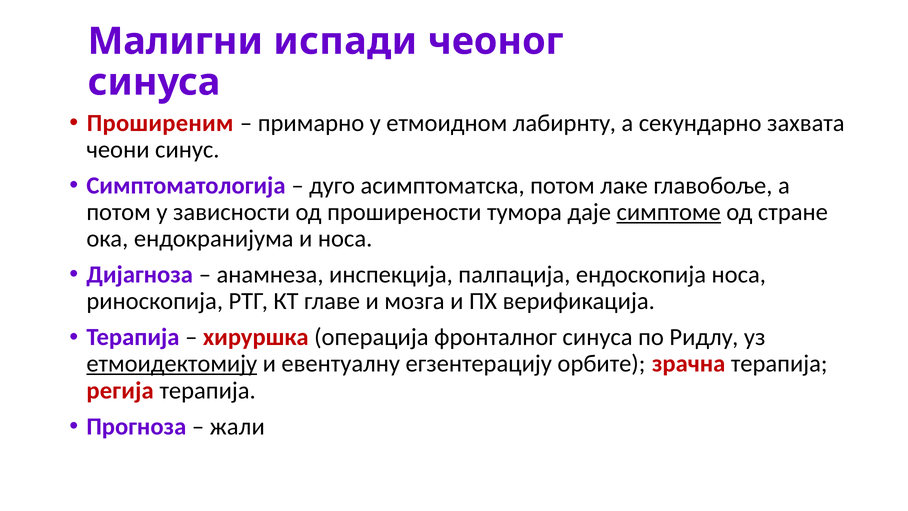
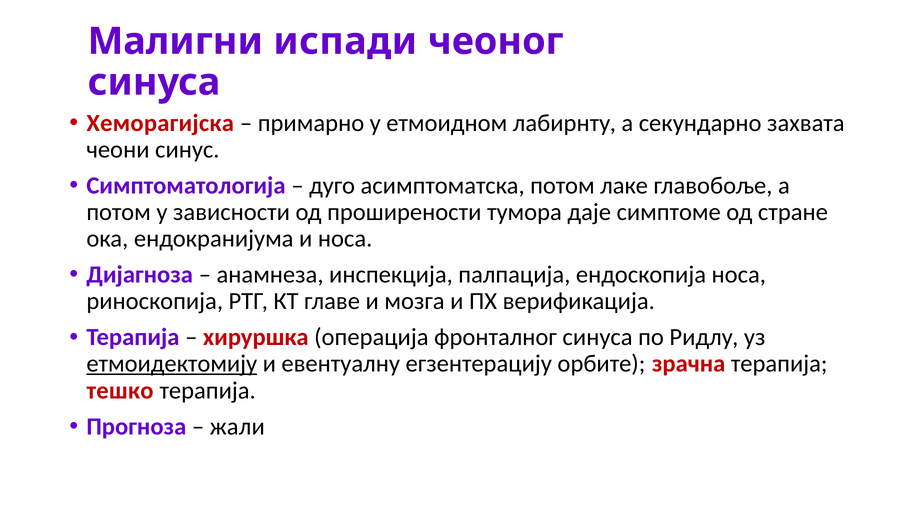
Проширеним: Проширеним -> Хеморагијска
симптоме underline: present -> none
регија: регија -> тешко
